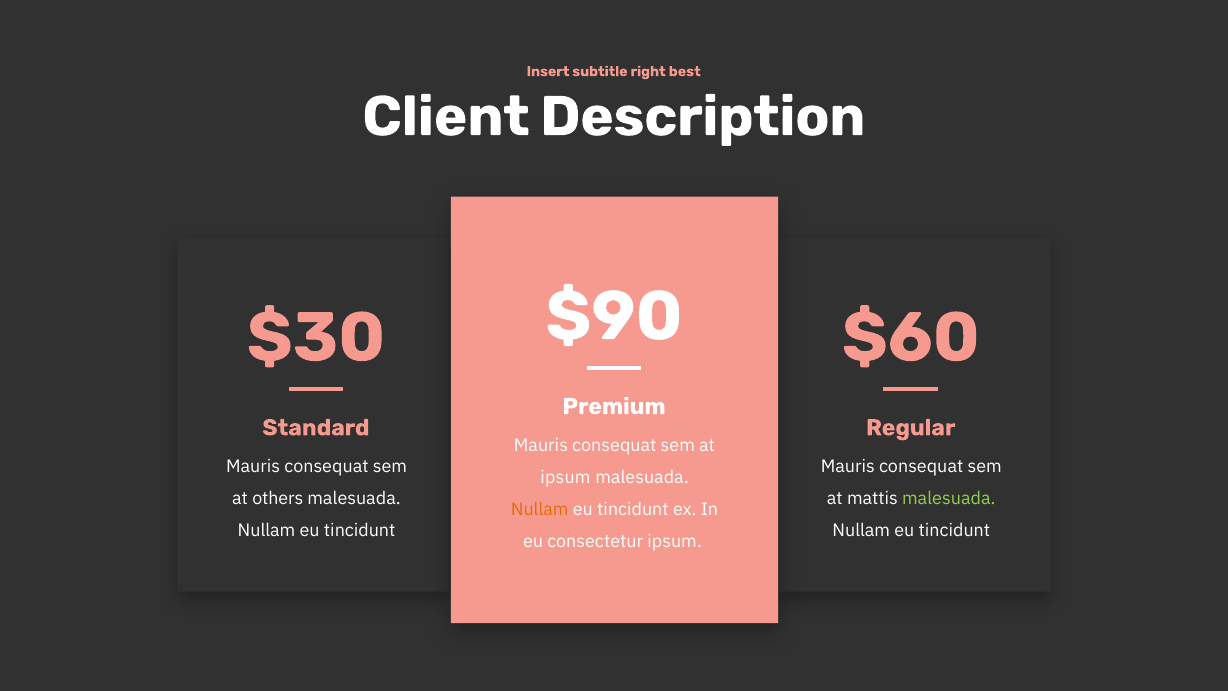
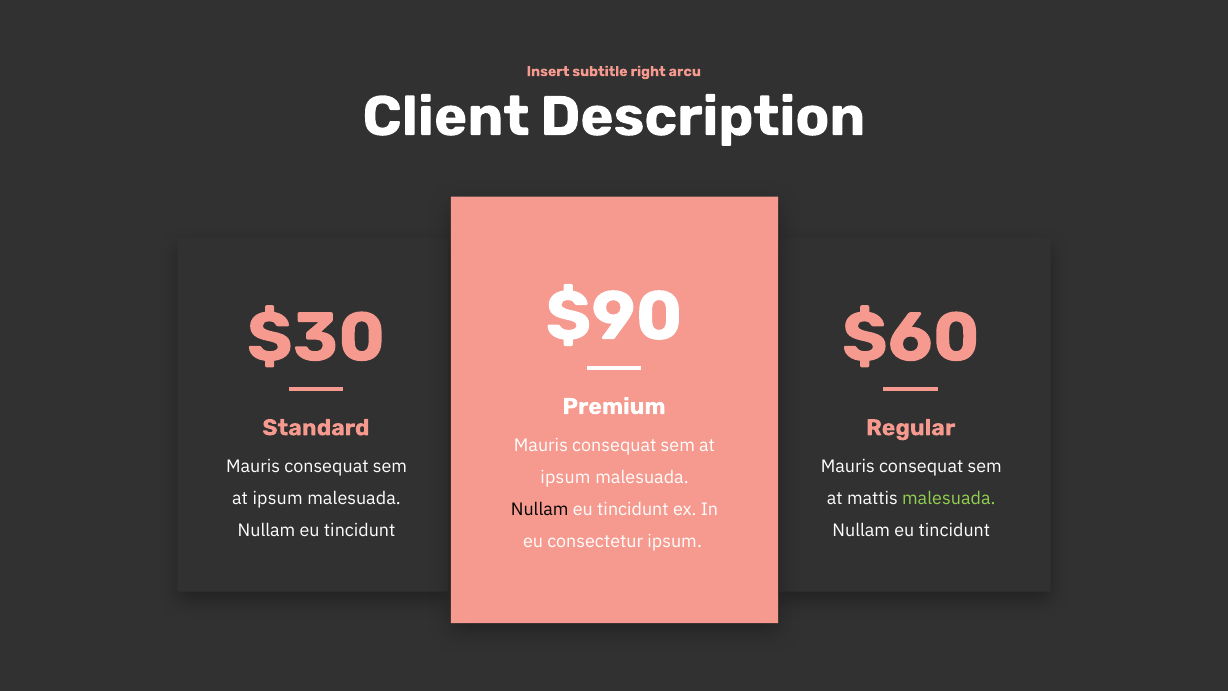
best: best -> arcu
others at (278, 499): others -> ipsum
Nullam at (540, 510) colour: orange -> black
